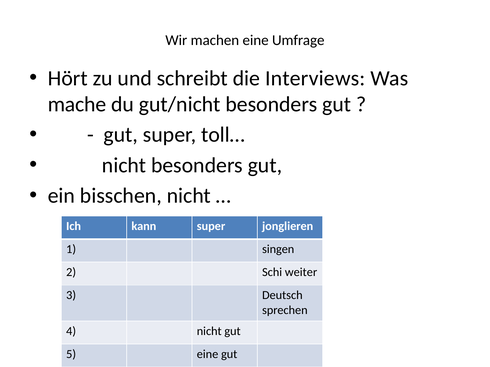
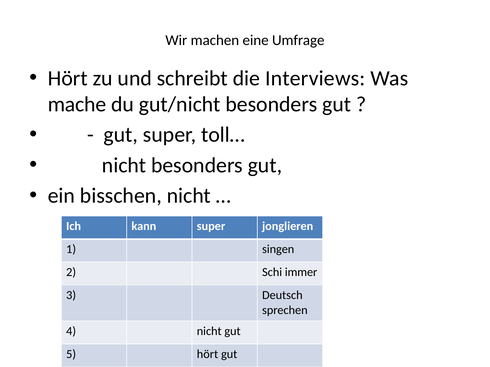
weiter: weiter -> immer
5 eine: eine -> hört
